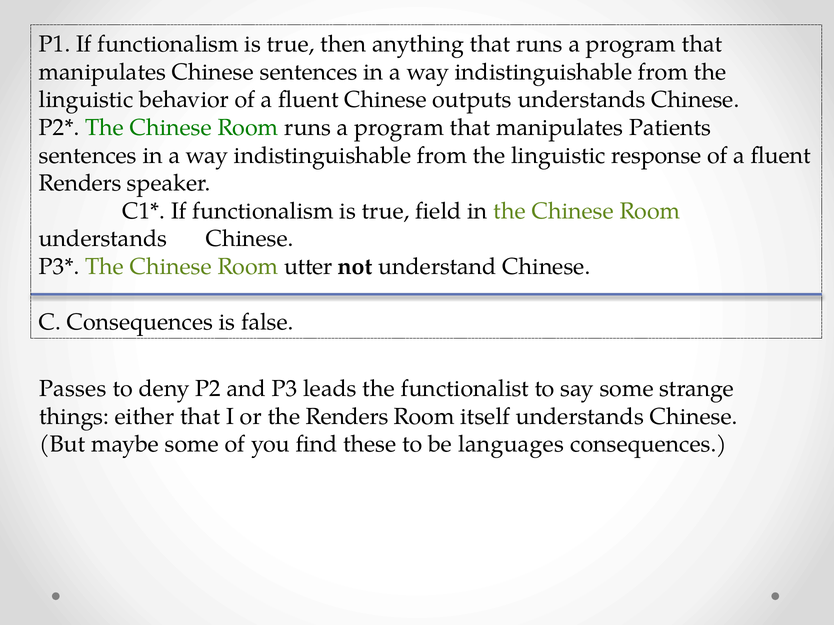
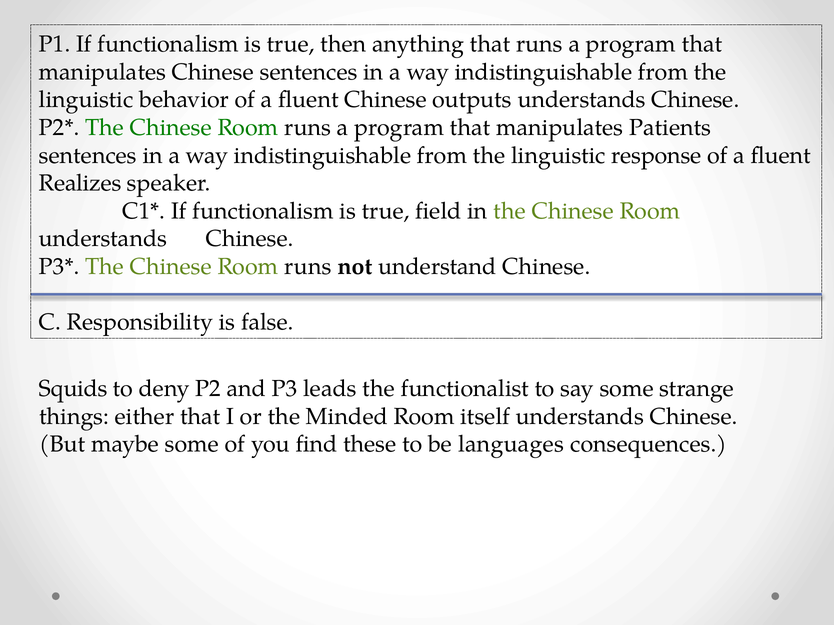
Renders at (80, 183): Renders -> Realizes
utter at (308, 267): utter -> runs
C Consequences: Consequences -> Responsibility
Passes: Passes -> Squids
the Renders: Renders -> Minded
